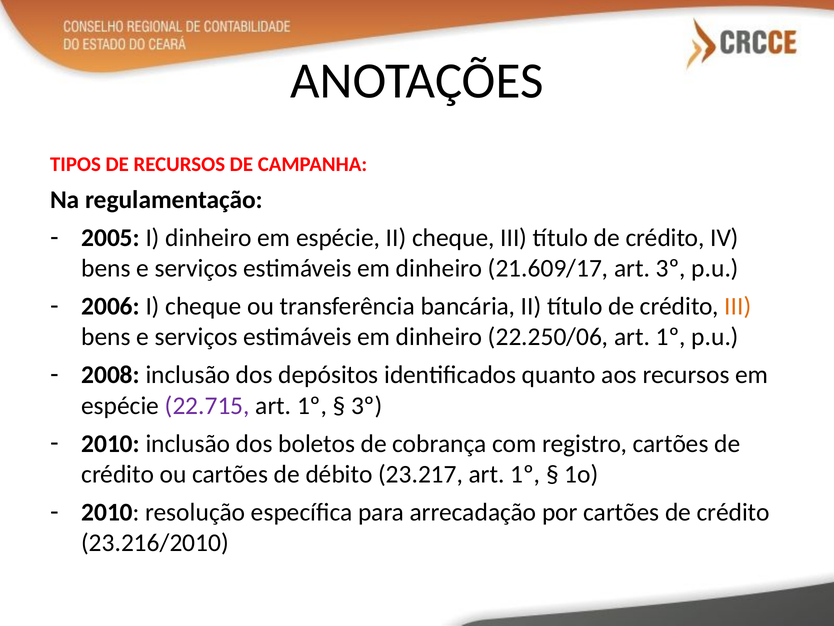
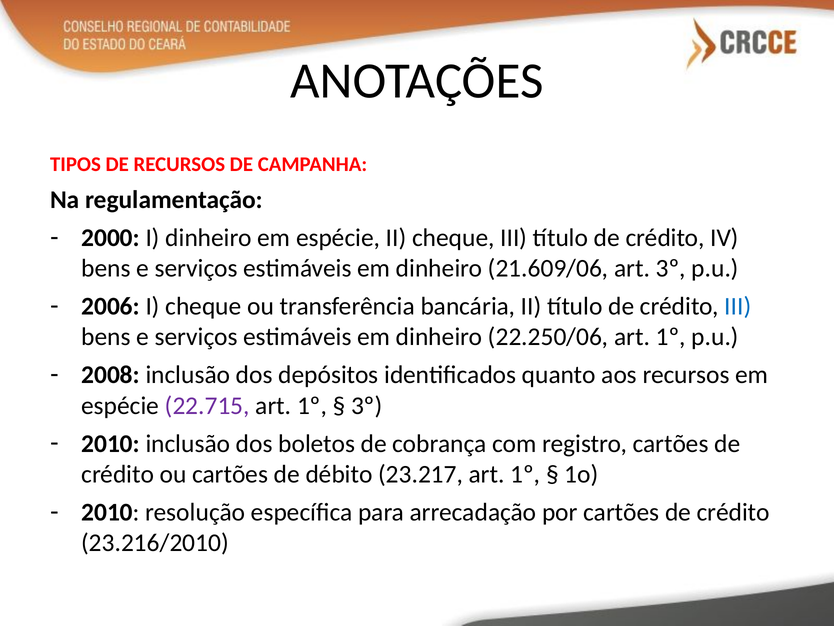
2005: 2005 -> 2000
21.609/17: 21.609/17 -> 21.609/06
III at (738, 306) colour: orange -> blue
